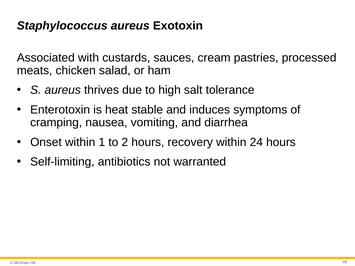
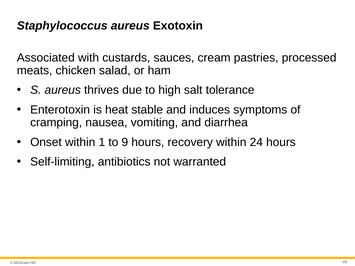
2: 2 -> 9
